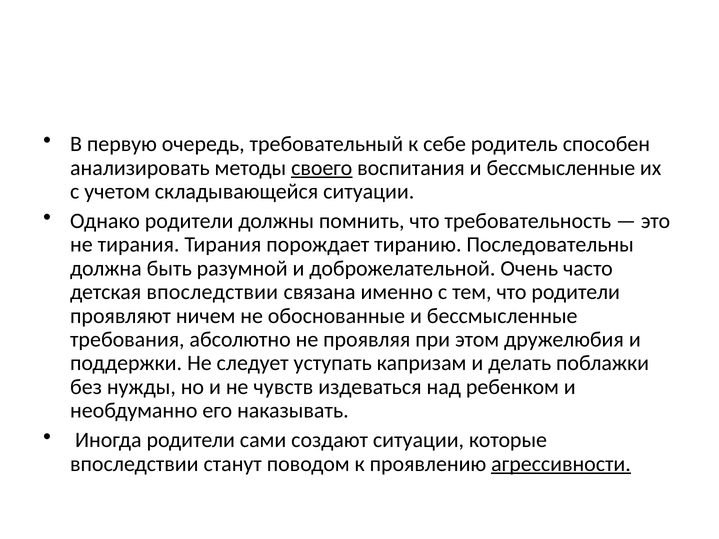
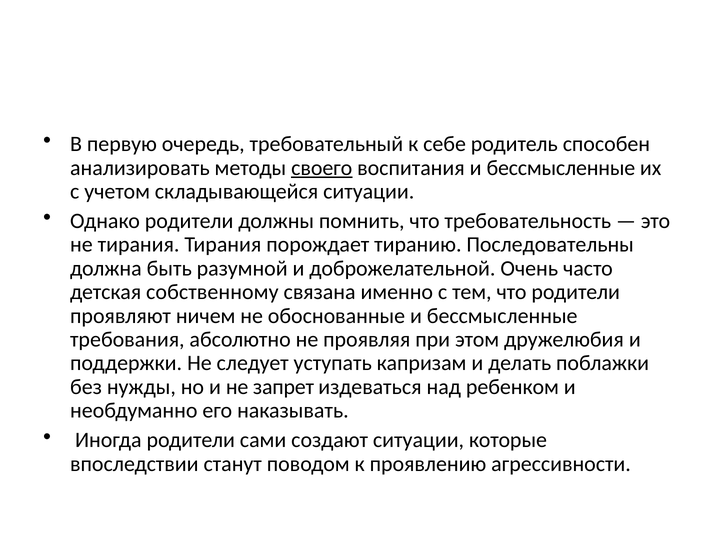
детская впоследствии: впоследствии -> собственному
чувств: чувств -> запрет
агрессивности underline: present -> none
